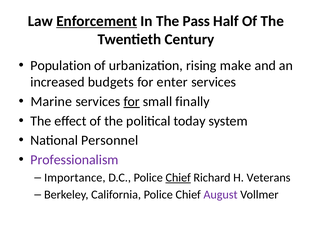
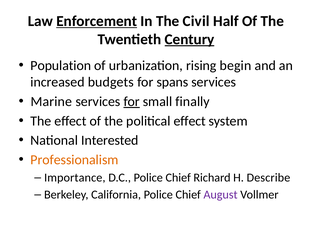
Pass: Pass -> Civil
Century underline: none -> present
make: make -> begin
enter: enter -> spans
political today: today -> effect
Personnel: Personnel -> Interested
Professionalism colour: purple -> orange
Chief at (178, 178) underline: present -> none
Veterans: Veterans -> Describe
